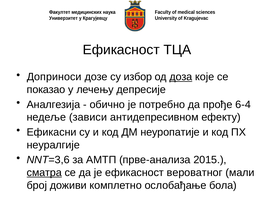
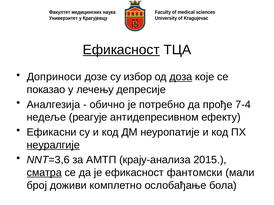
Ефикасност at (121, 50) underline: none -> present
6-4: 6-4 -> 7-4
зависи: зависи -> реагује
неуралгије underline: none -> present
прве-анализа: прве-анализа -> крају-анализа
вероватног: вероватног -> фантомски
